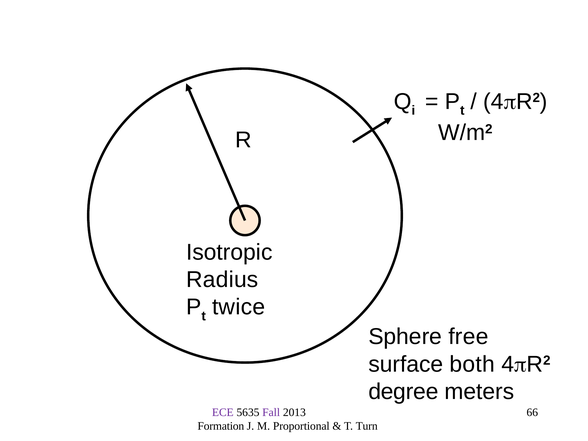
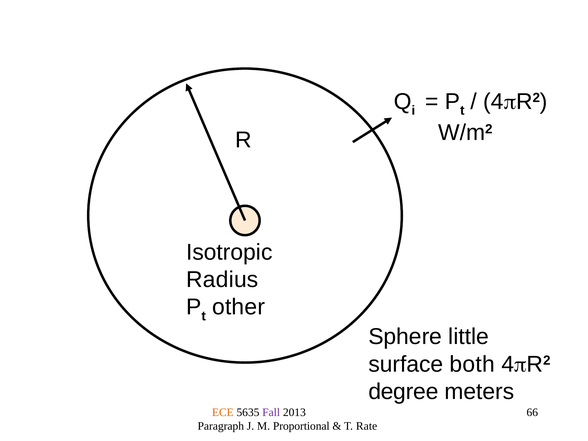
twice: twice -> other
free: free -> little
ECE colour: purple -> orange
Formation: Formation -> Paragraph
Turn: Turn -> Rate
